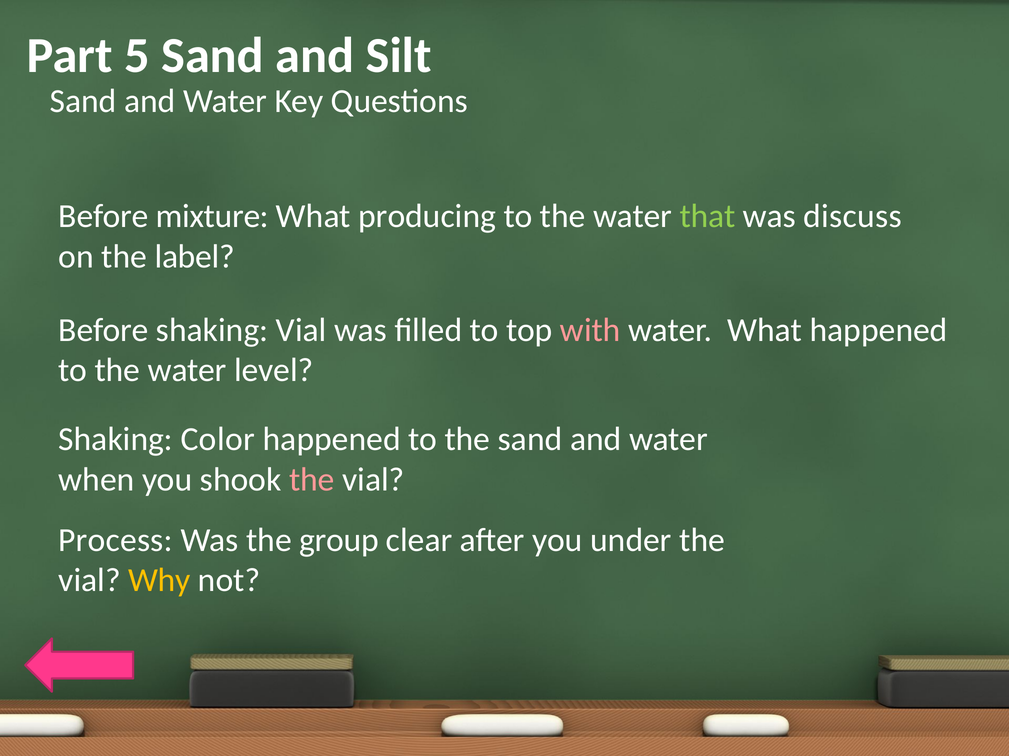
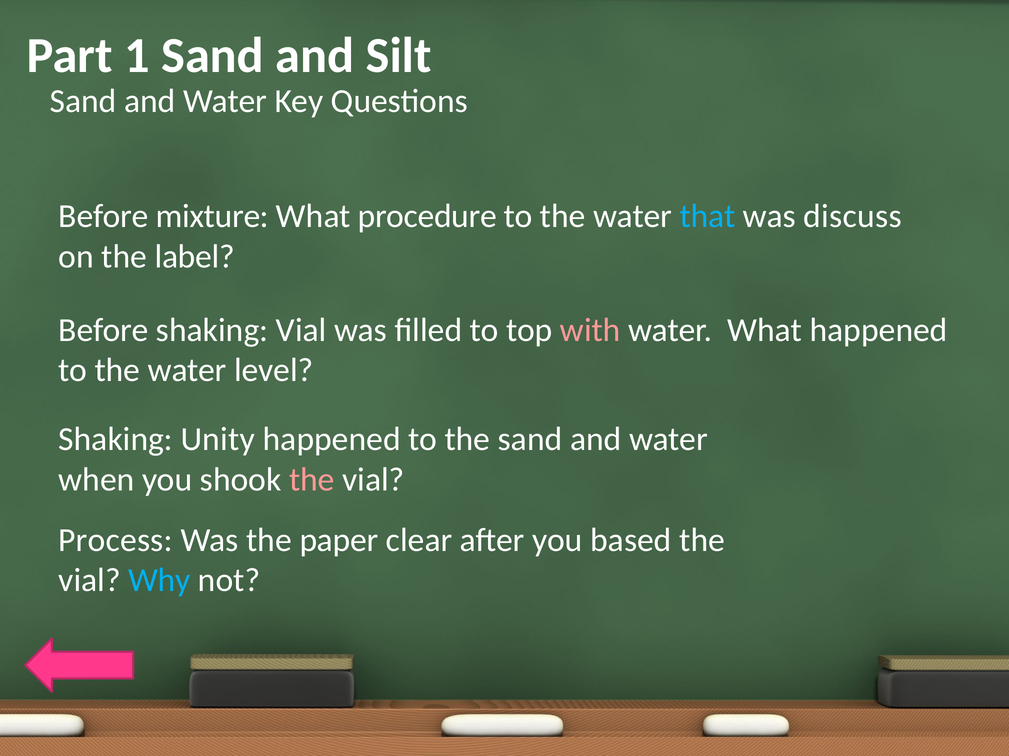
5: 5 -> 1
producing: producing -> procedure
that colour: light green -> light blue
Color: Color -> Unity
group: group -> paper
under: under -> based
Why colour: yellow -> light blue
